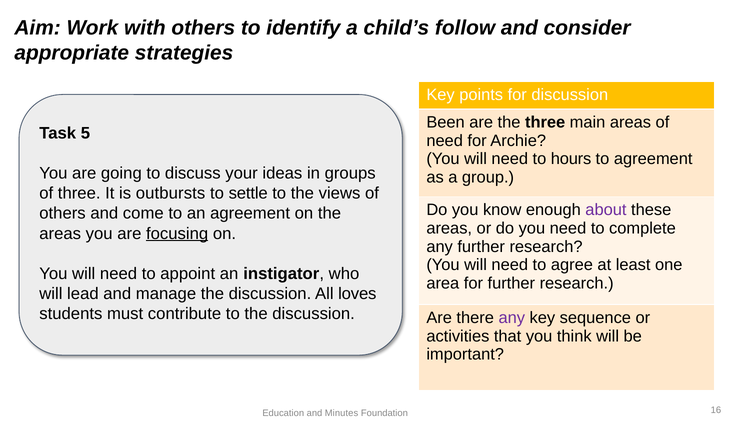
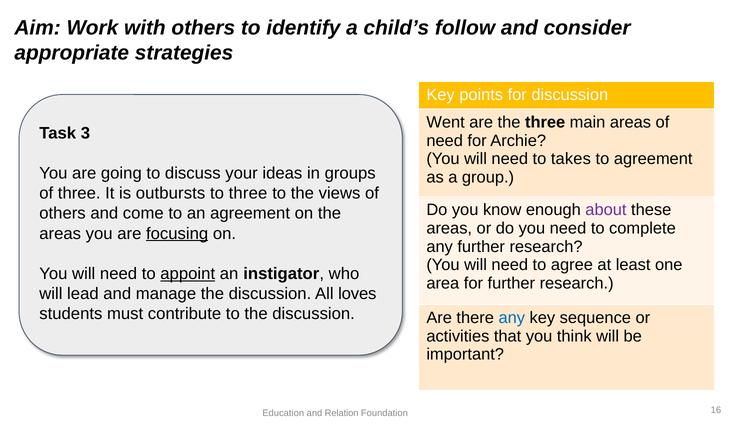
Been: Been -> Went
5: 5 -> 3
hours: hours -> takes
to settle: settle -> three
appoint underline: none -> present
any at (512, 318) colour: purple -> blue
Minutes: Minutes -> Relation
